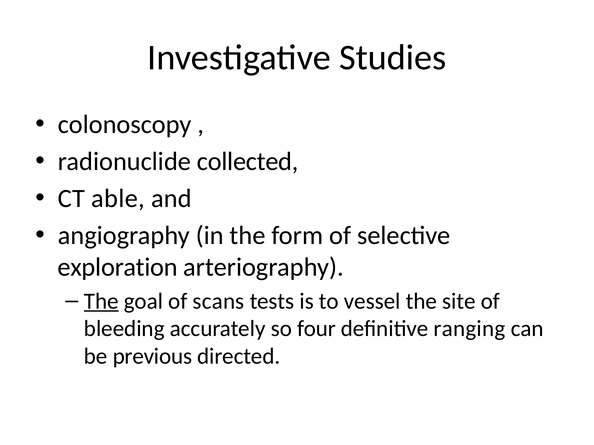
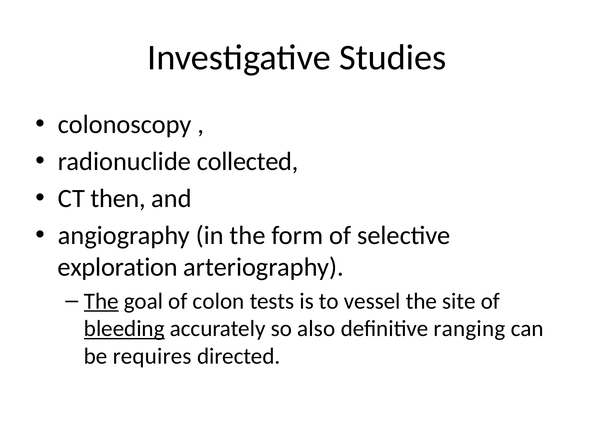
able: able -> then
scans: scans -> colon
bleeding underline: none -> present
four: four -> also
previous: previous -> requires
